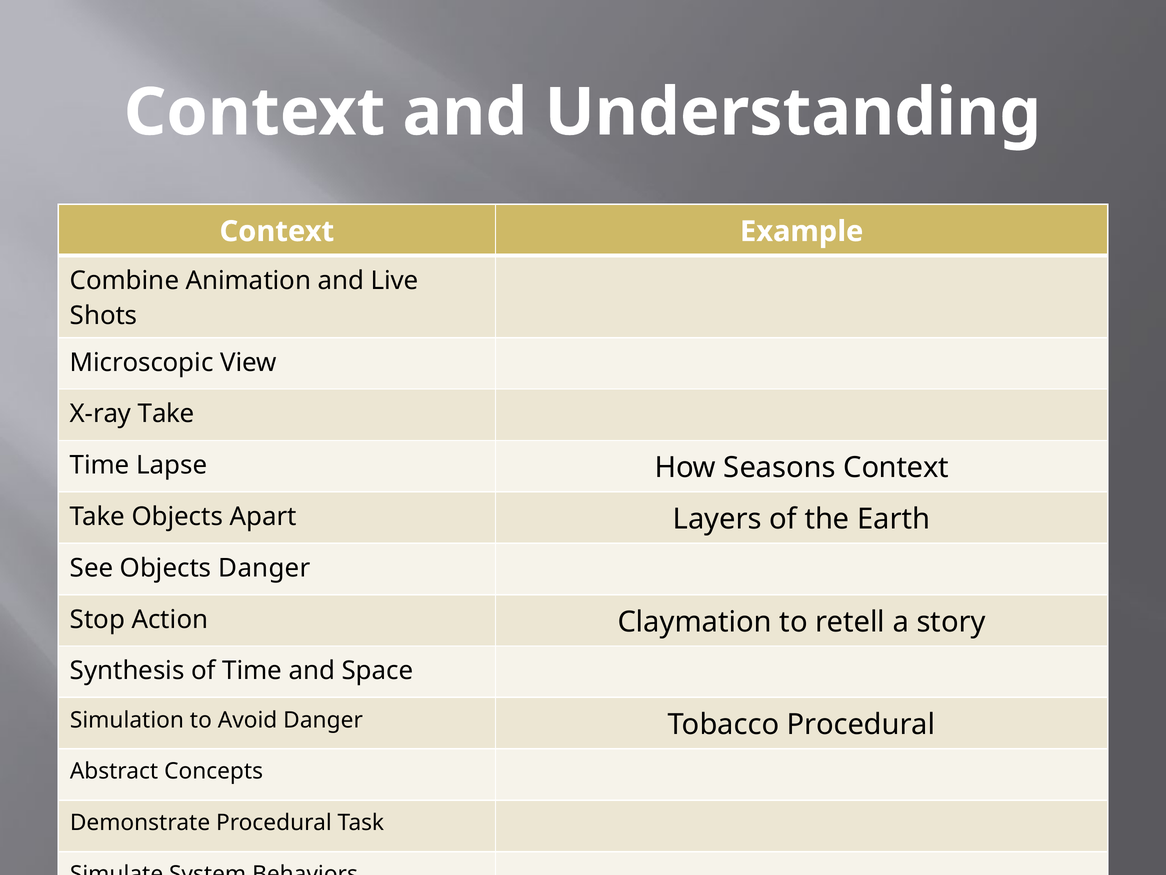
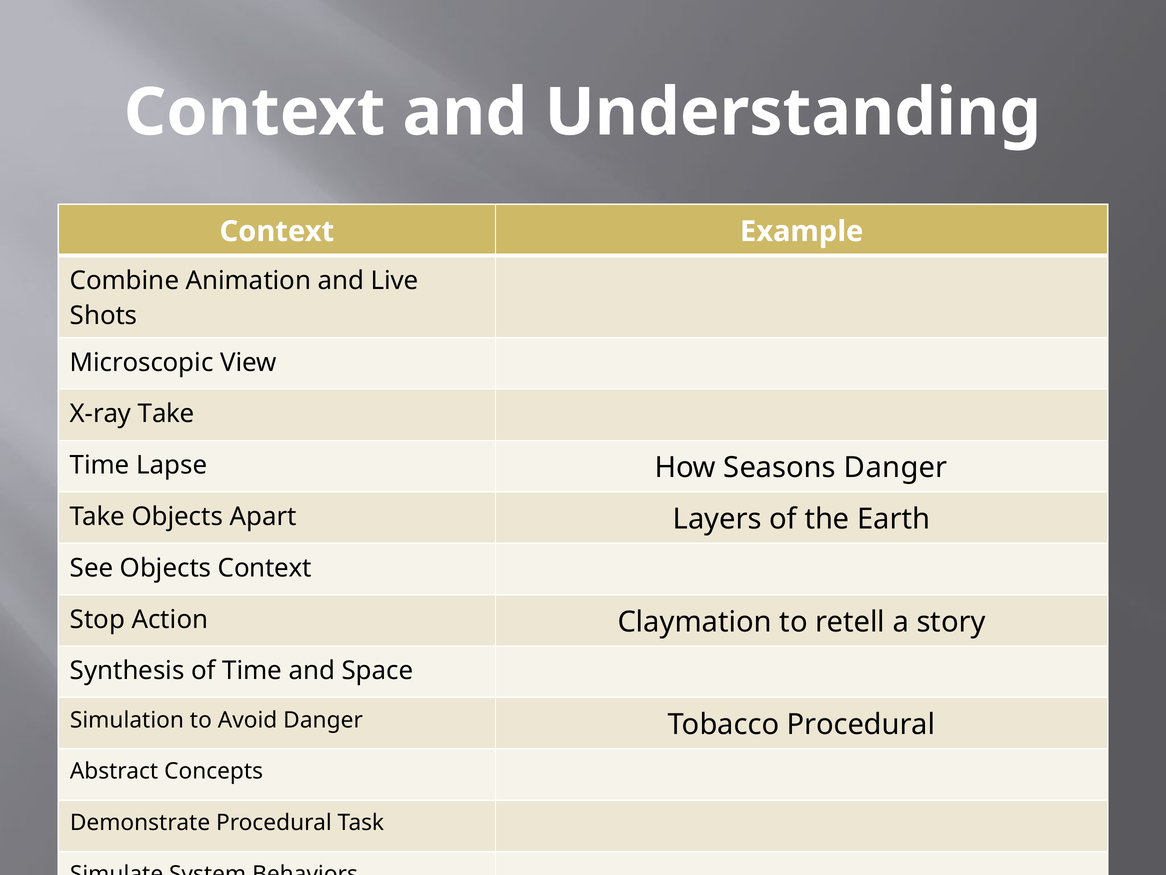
Seasons Context: Context -> Danger
Objects Danger: Danger -> Context
